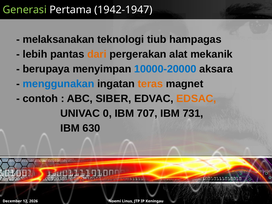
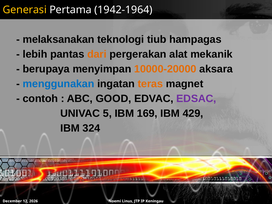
Generasi colour: light green -> yellow
1942-1947: 1942-1947 -> 1942-1964
10000-20000 colour: blue -> orange
SIBER: SIBER -> GOOD
EDSAC colour: orange -> purple
0: 0 -> 5
707: 707 -> 169
731: 731 -> 429
630: 630 -> 324
